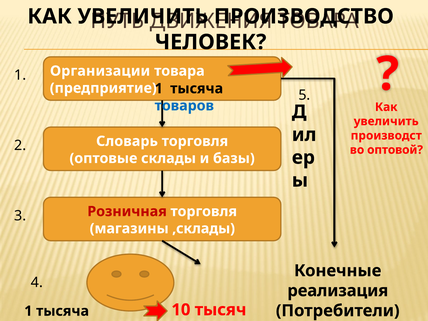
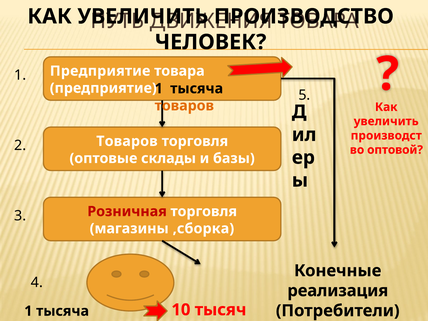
Организации at (100, 71): Организации -> Предприятие
товаров at (184, 106) colour: blue -> orange
Словарь at (127, 141): Словарь -> Товаров
,склады: ,склады -> ,сборка
